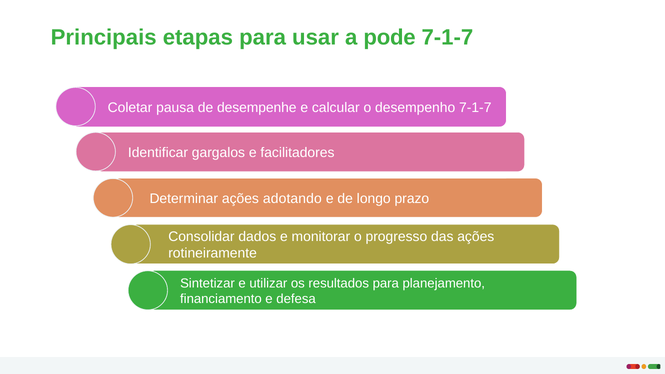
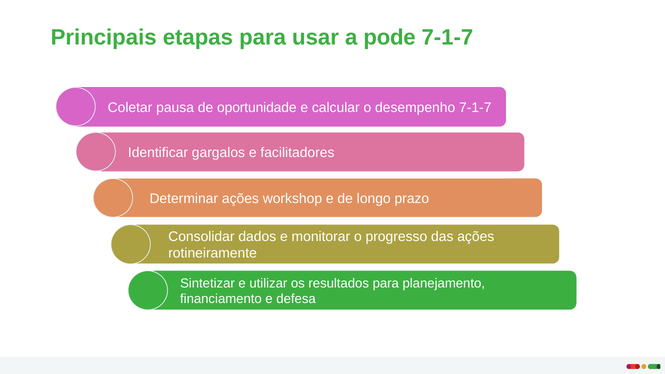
desempenhe: desempenhe -> oportunidade
adotando: adotando -> workshop
